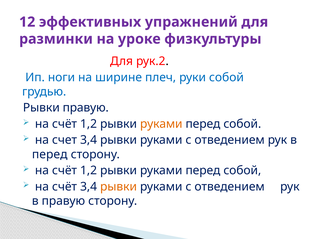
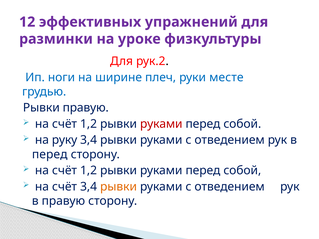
руки собой: собой -> месте
руками at (161, 124) colour: orange -> red
счет: счет -> руку
